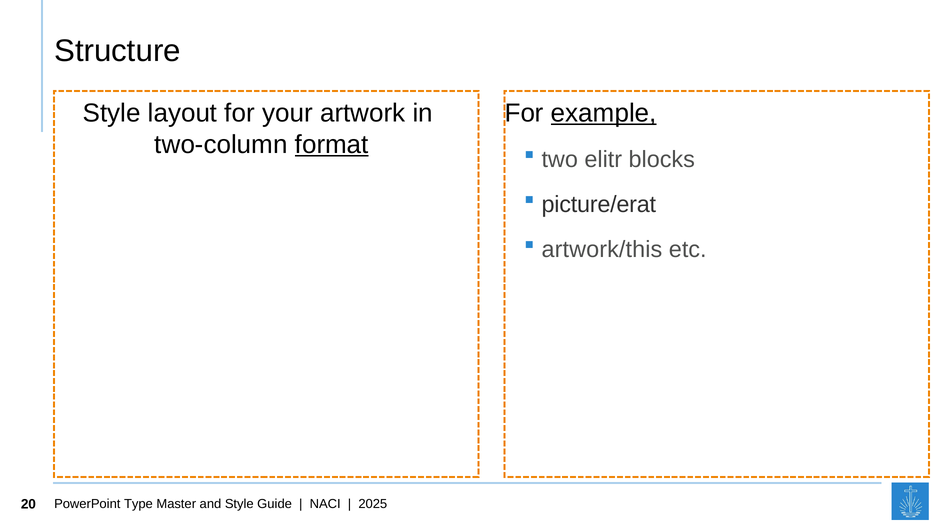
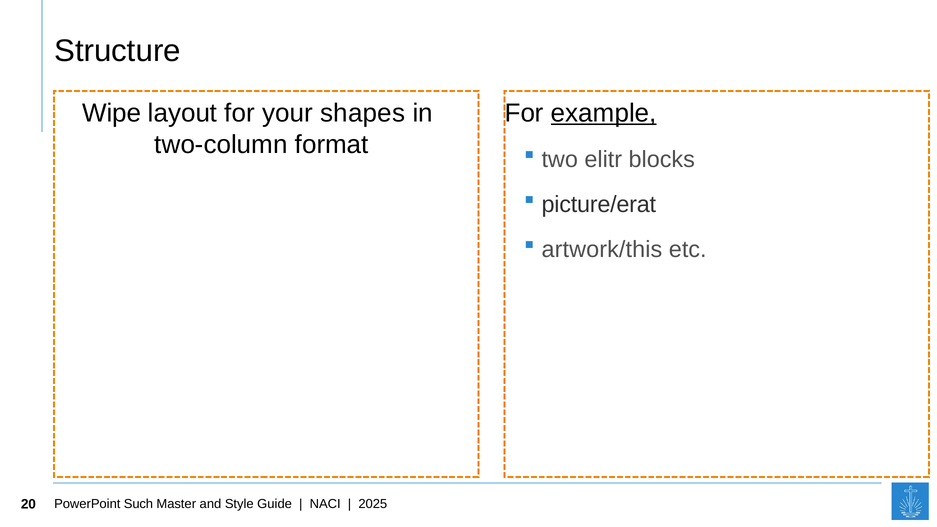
Style at (112, 113): Style -> Wipe
artwork: artwork -> shapes
format underline: present -> none
Type: Type -> Such
